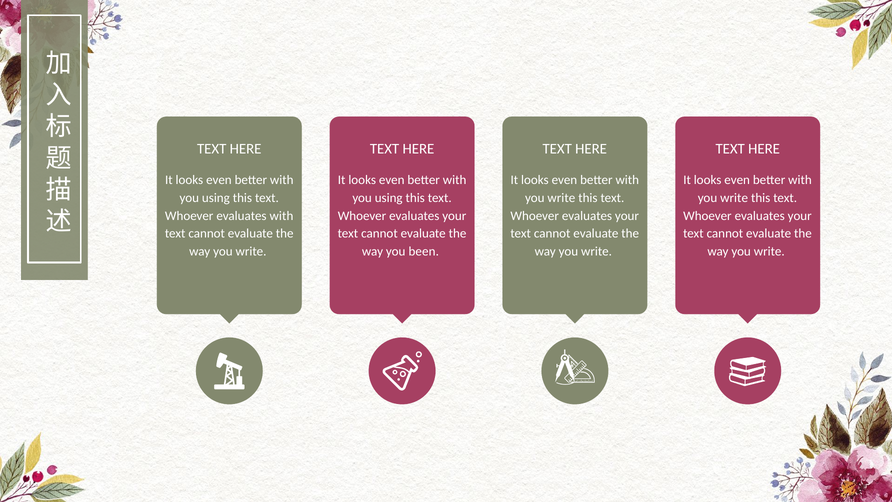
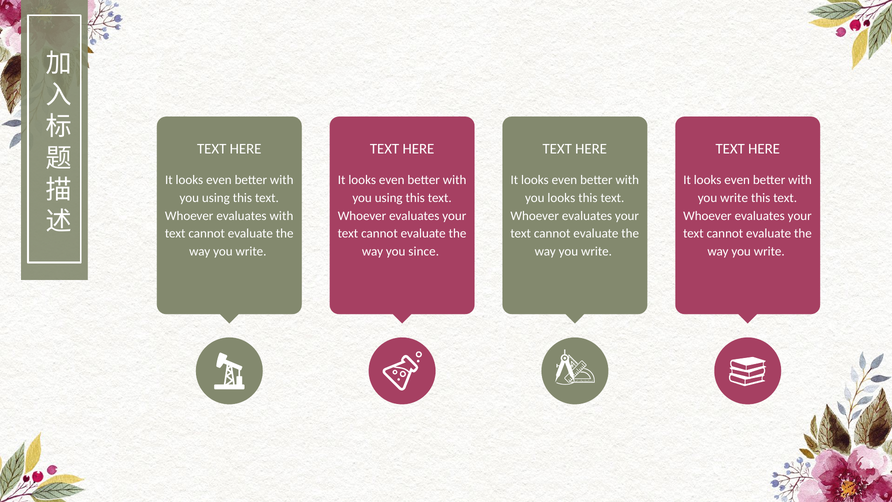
write at (561, 198): write -> looks
been: been -> since
